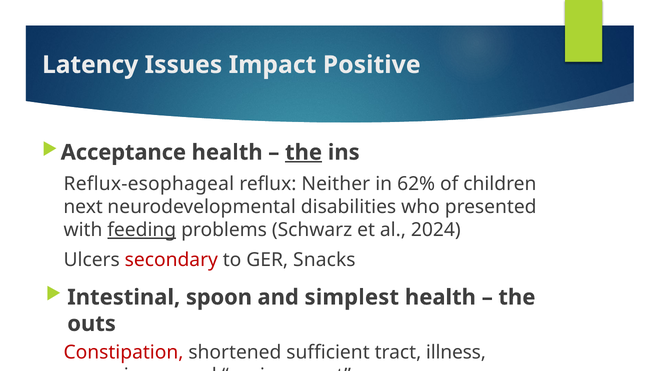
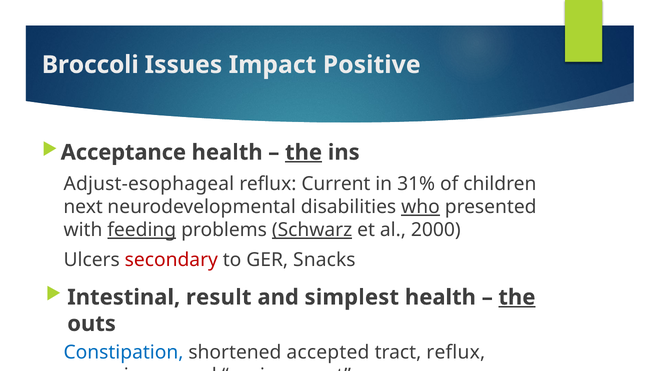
Latency: Latency -> Broccoli
Reflux-esophageal: Reflux-esophageal -> Adjust-esophageal
Neither: Neither -> Current
62%: 62% -> 31%
who underline: none -> present
Schwarz underline: none -> present
2024: 2024 -> 2000
spoon: spoon -> result
the at (517, 298) underline: none -> present
Constipation colour: red -> blue
sufficient: sufficient -> accepted
tract illness: illness -> reflux
